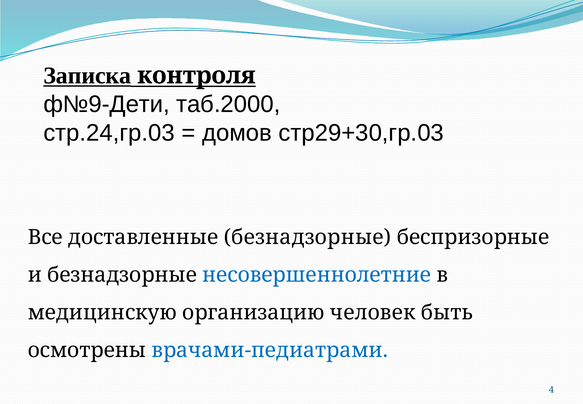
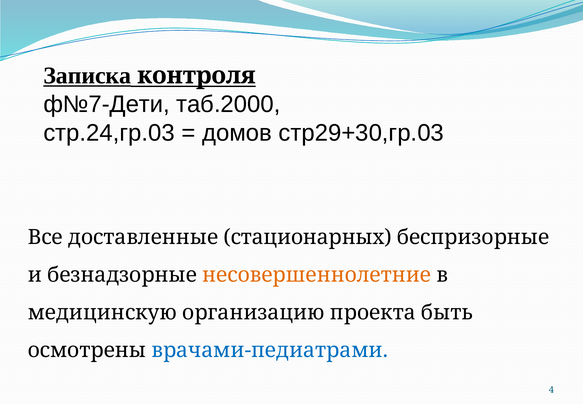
ф№9-Дети: ф№9-Дети -> ф№7-Дети
доставленные безнадзорные: безнадзорные -> стационарных
несовершеннолетние colour: blue -> orange
человек: человек -> проекта
